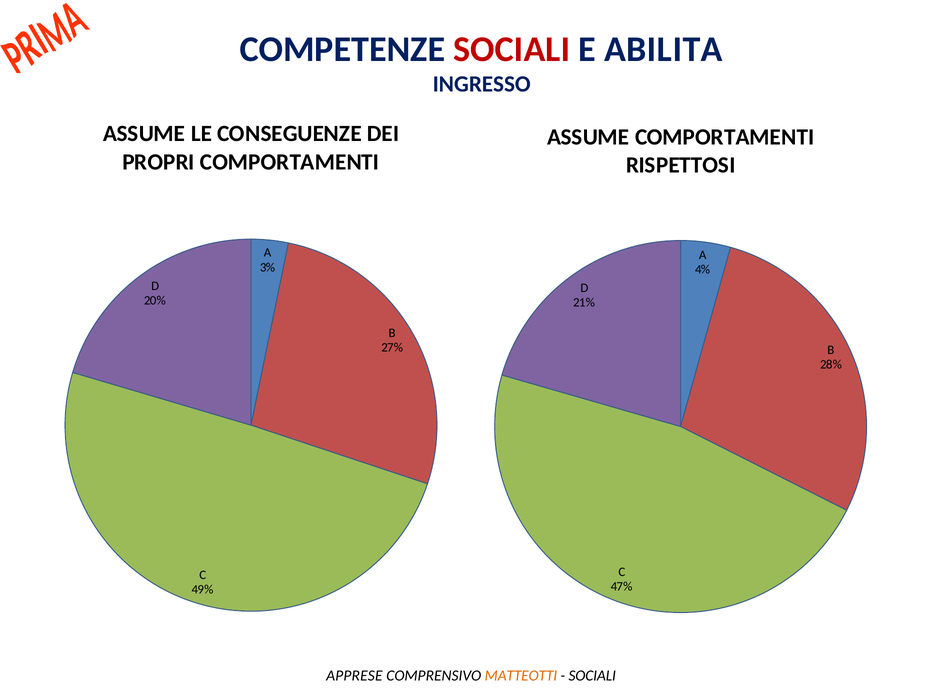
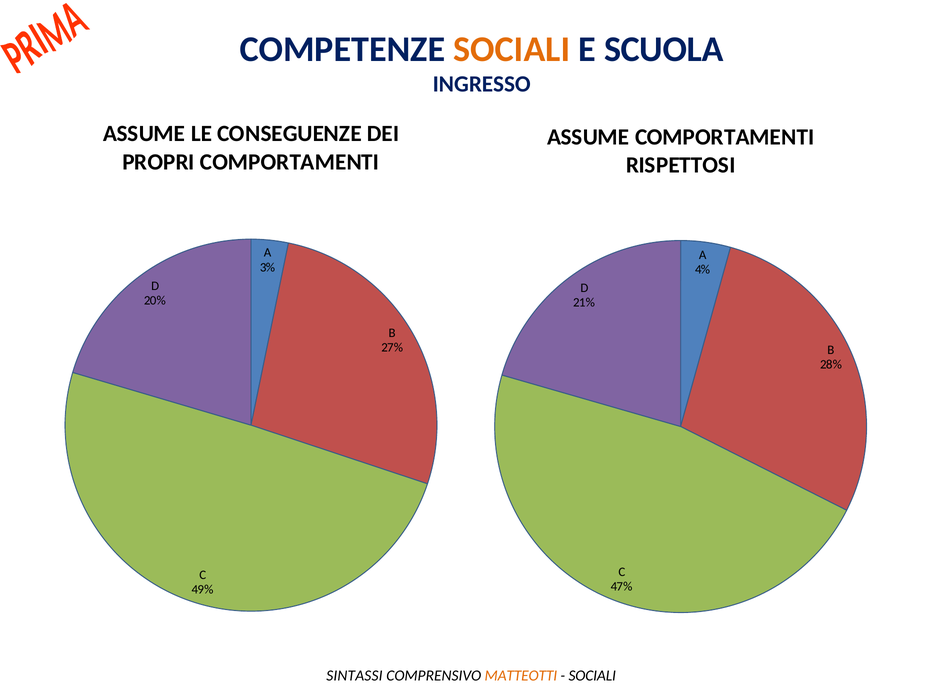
SOCIALI at (512, 49) colour: red -> orange
ABILITA: ABILITA -> SCUOLA
APPRESE: APPRESE -> SINTASSI
